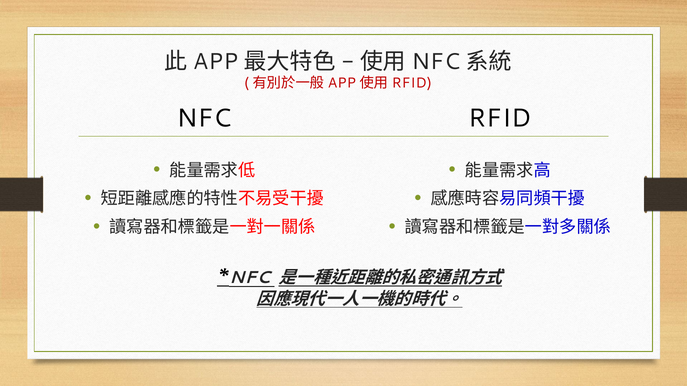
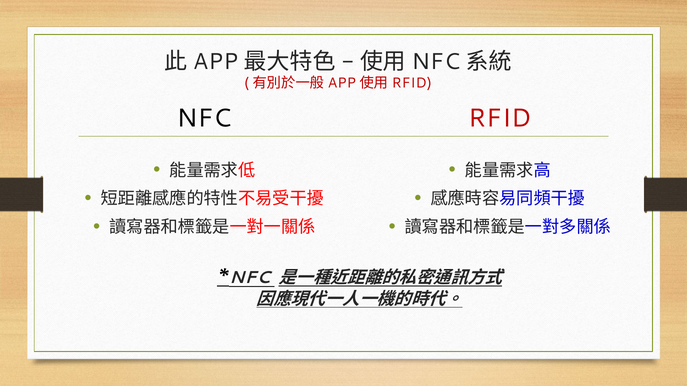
RFID colour: black -> red
